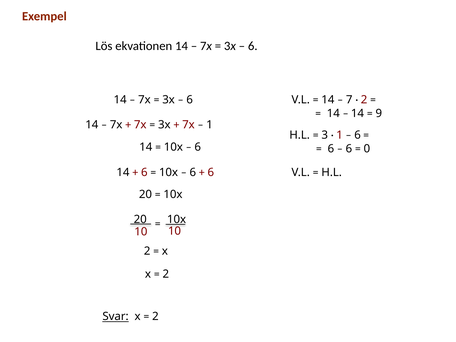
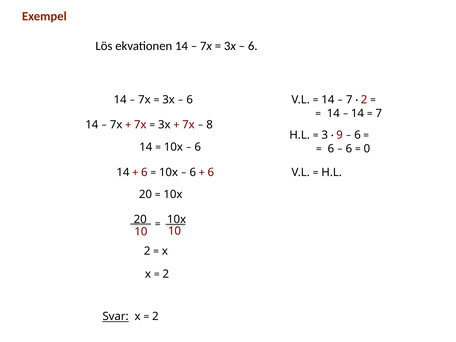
9 at (379, 113): 9 -> 7
1 at (210, 125): 1 -> 8
1 at (340, 135): 1 -> 9
